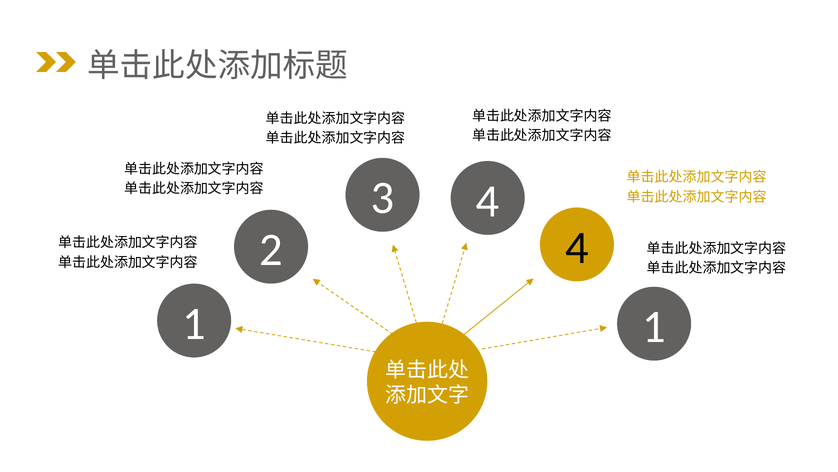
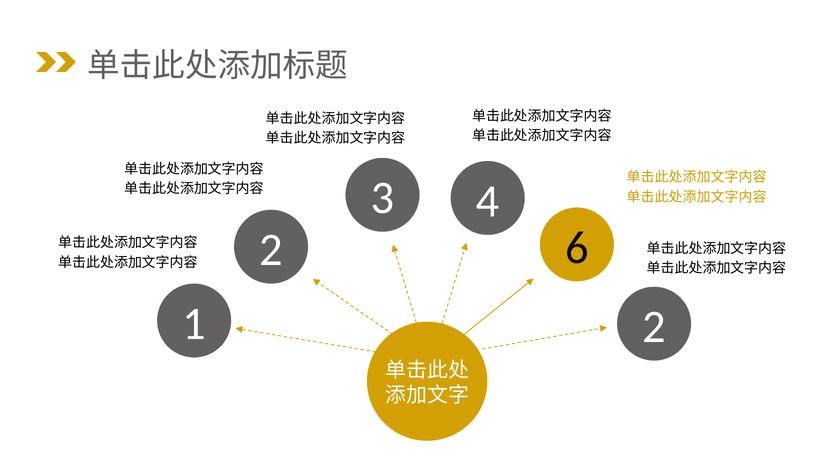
2 4: 4 -> 6
1 1: 1 -> 2
